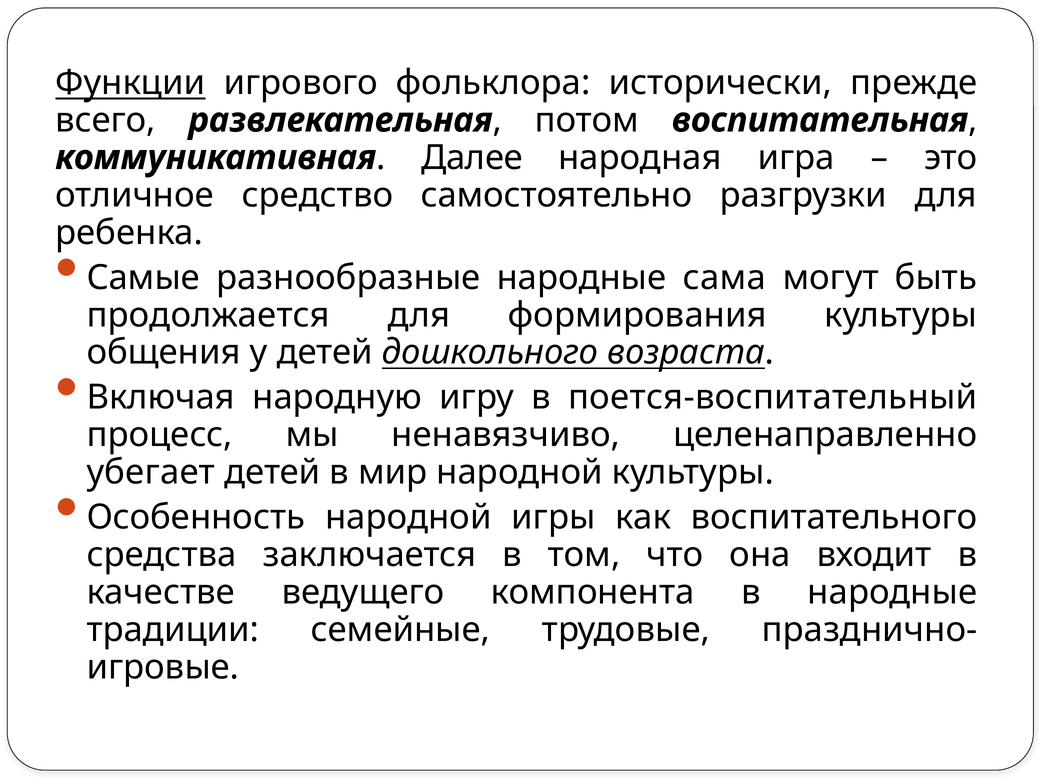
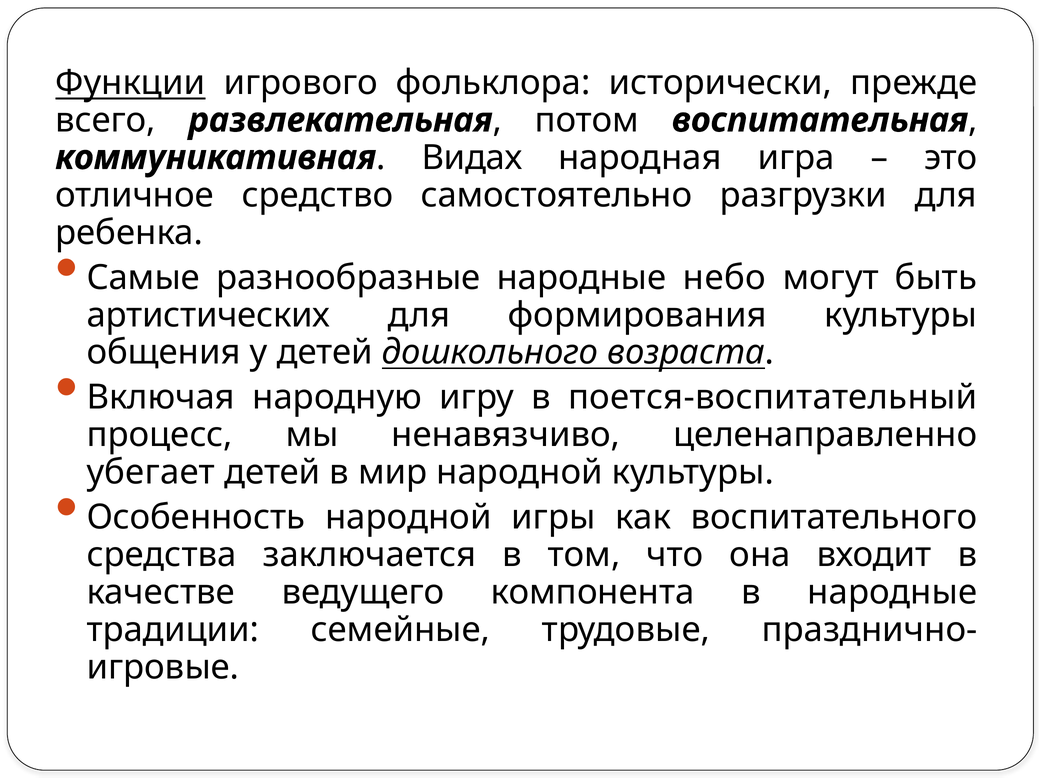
Далее: Далее -> Видах
сама: сама -> небо
продолжается: продолжается -> артистических
